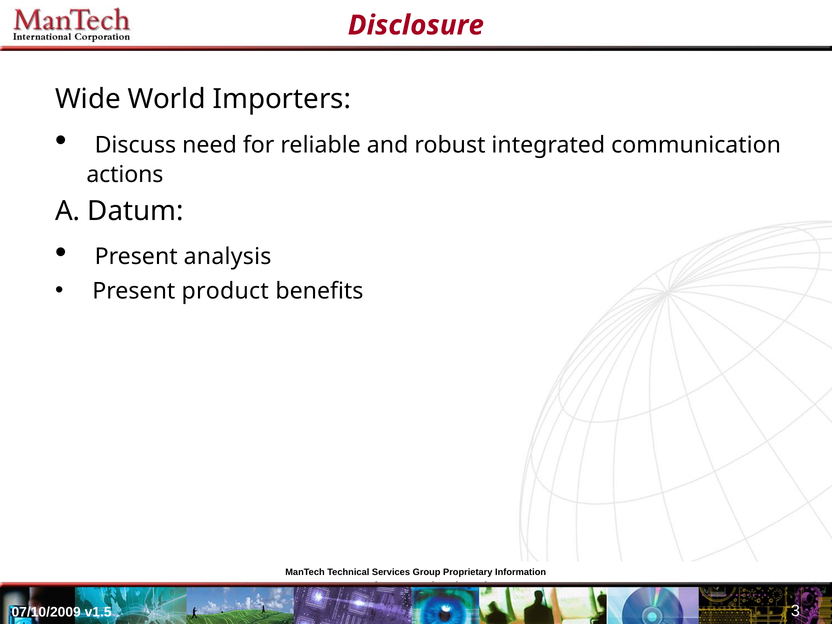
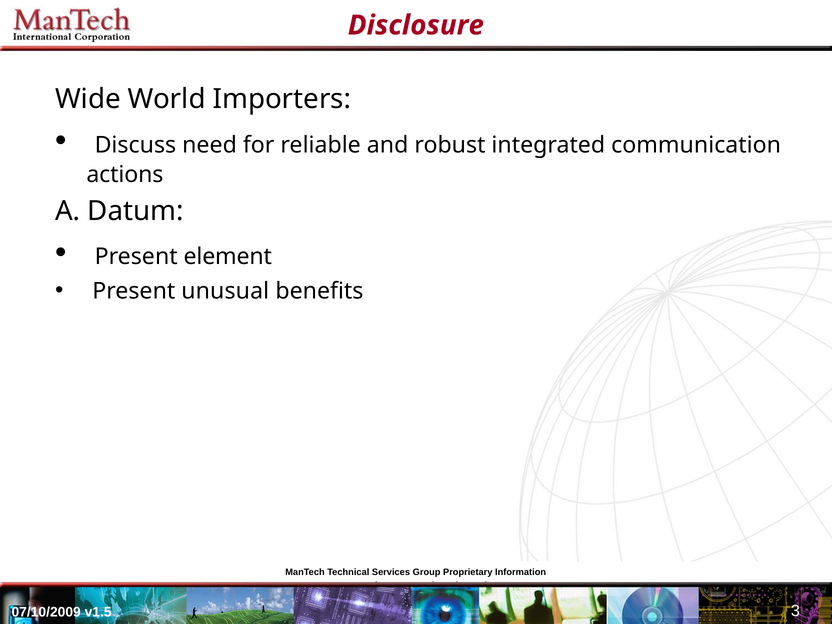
analysis: analysis -> element
product: product -> unusual
